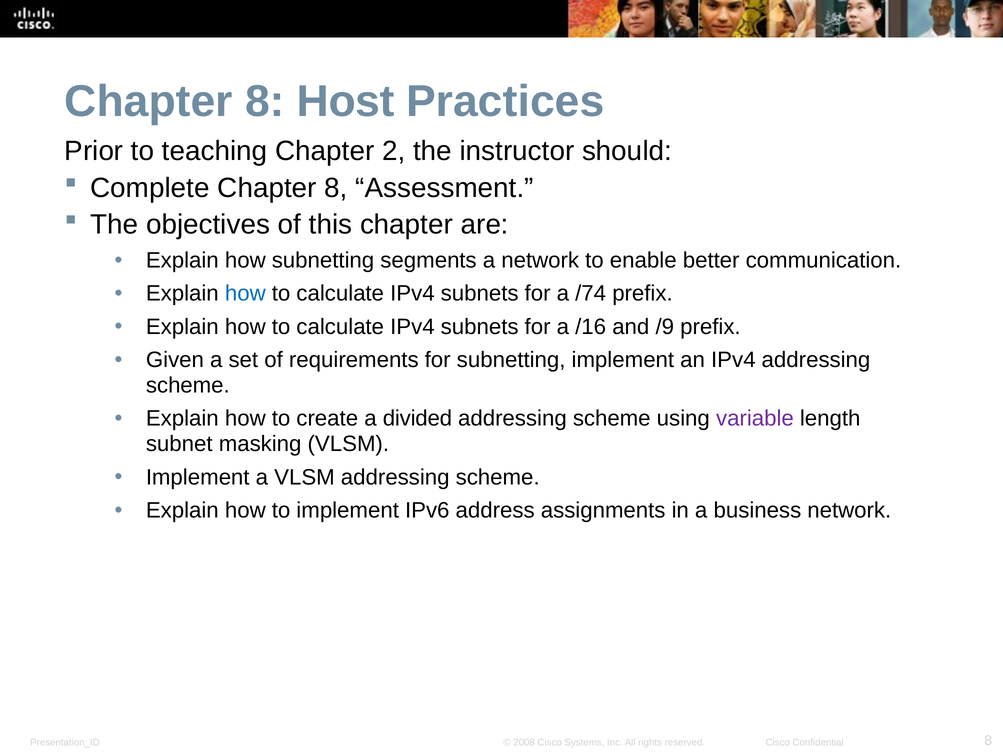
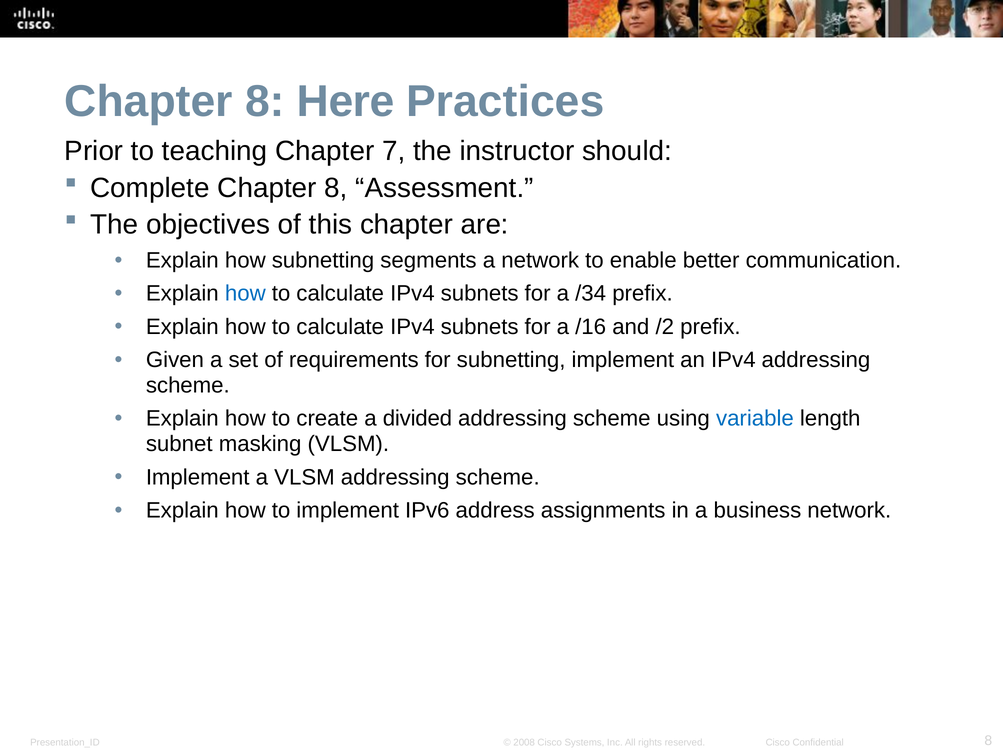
Host: Host -> Here
2: 2 -> 7
/74: /74 -> /34
/9: /9 -> /2
variable colour: purple -> blue
